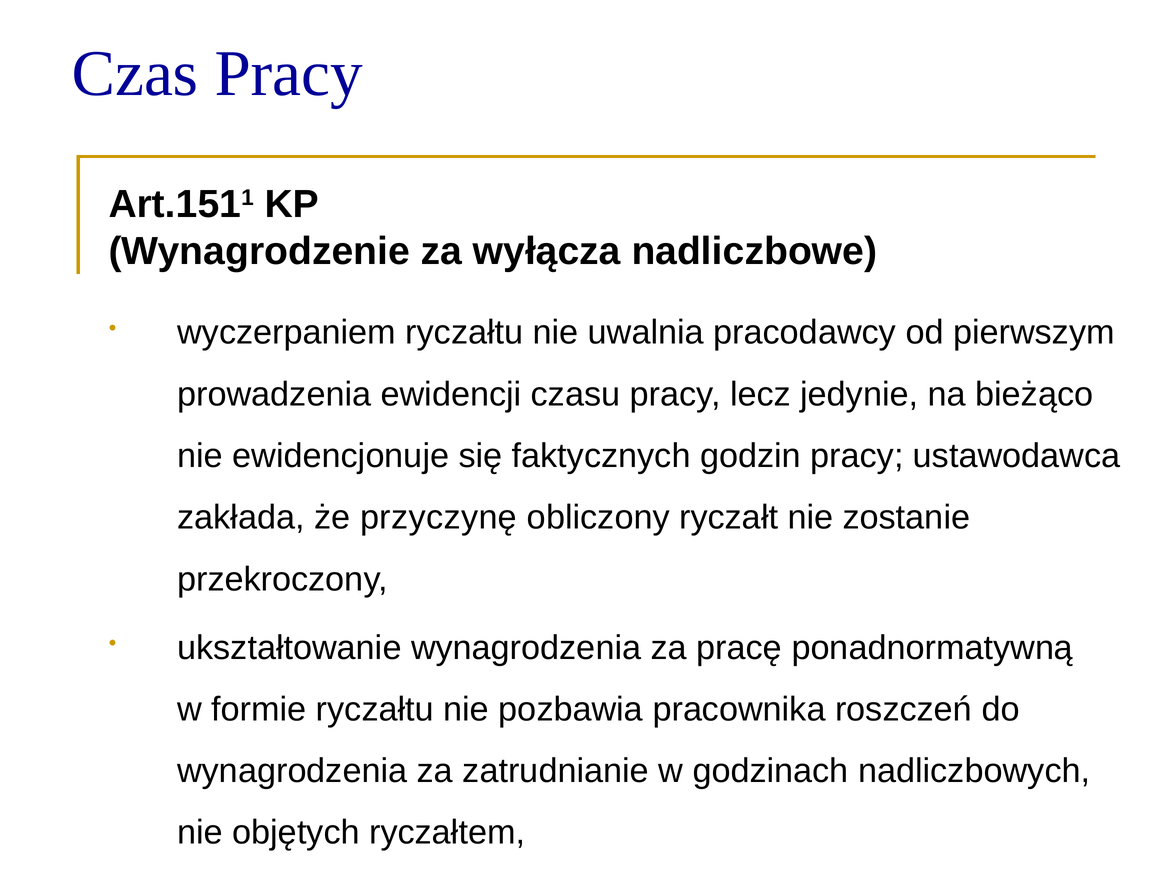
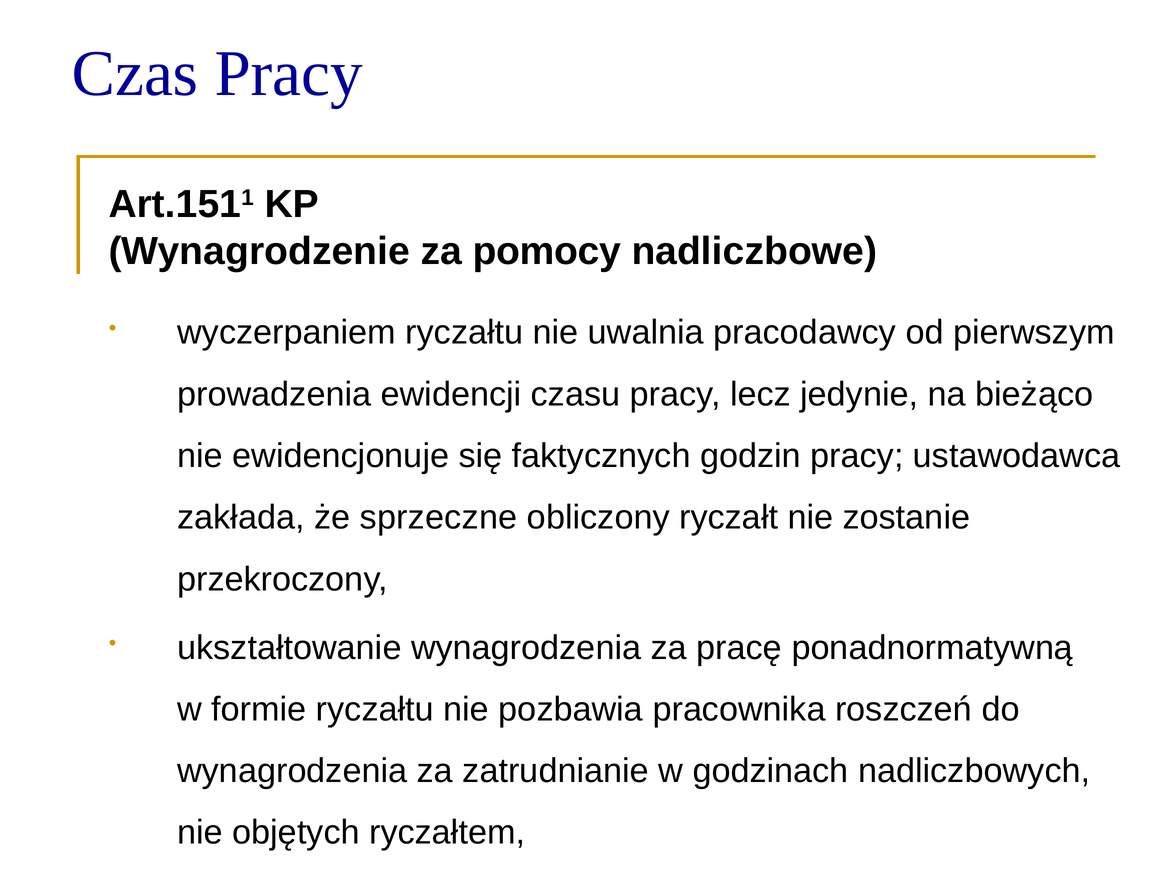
wyłącza: wyłącza -> pomocy
przyczynę: przyczynę -> sprzeczne
